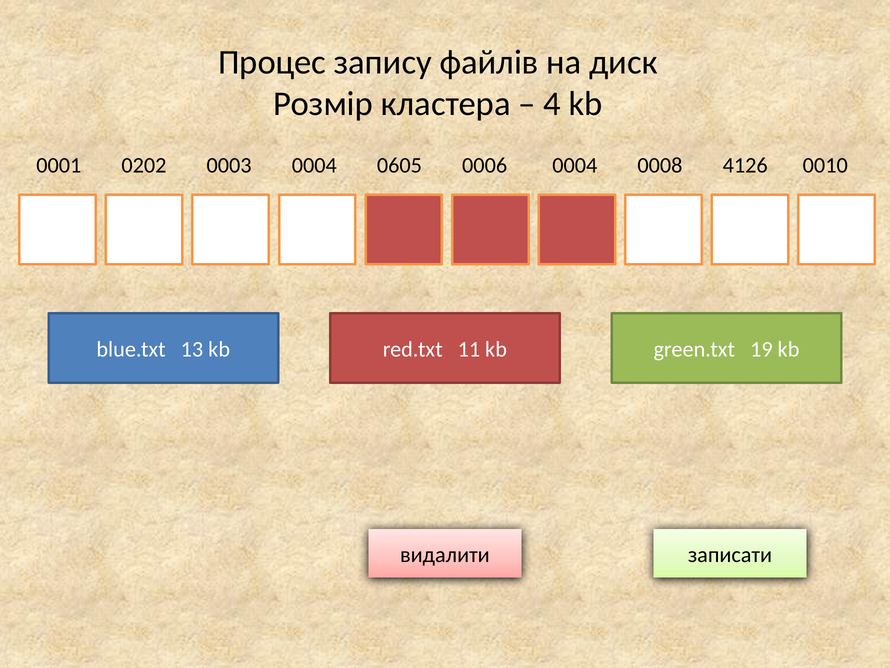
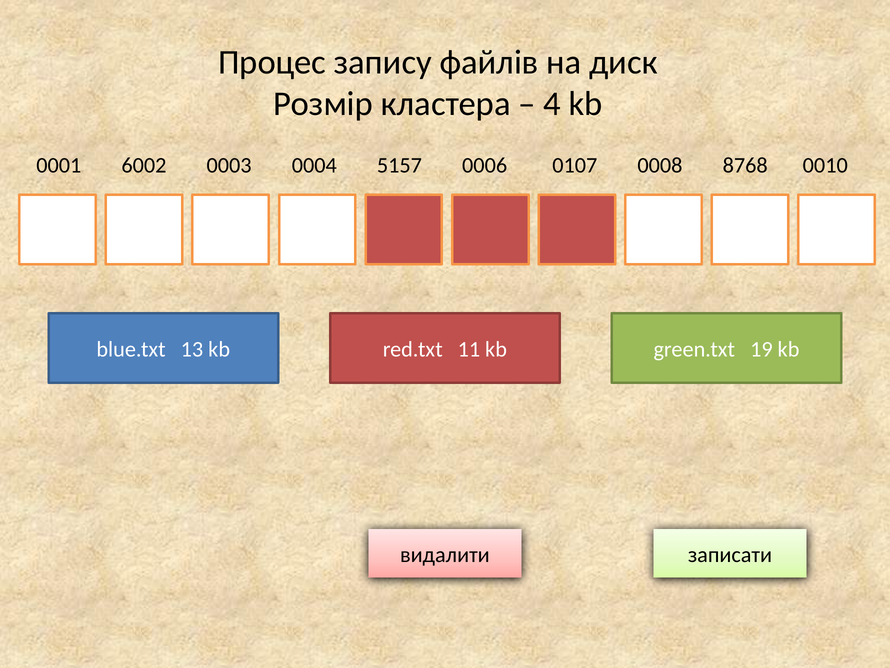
0202: 0202 -> 6002
0605: 0605 -> 5157
0006 0004: 0004 -> 0107
4126: 4126 -> 8768
